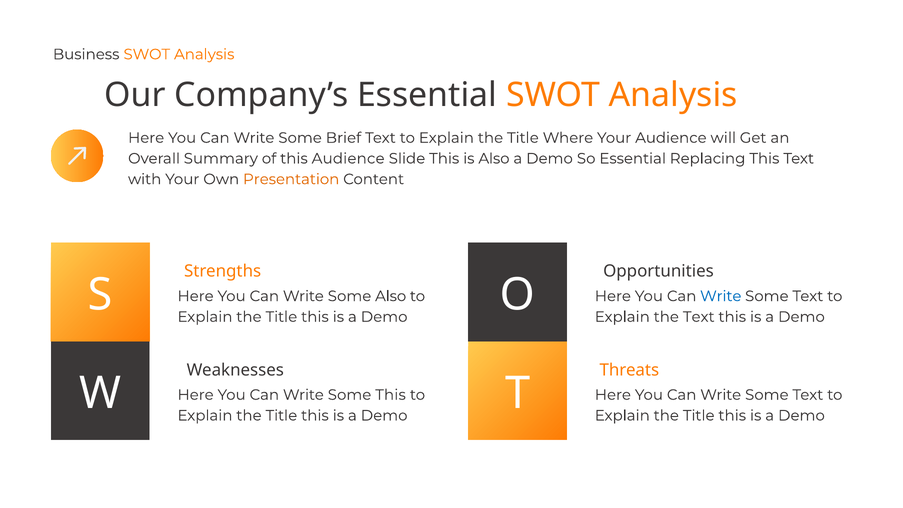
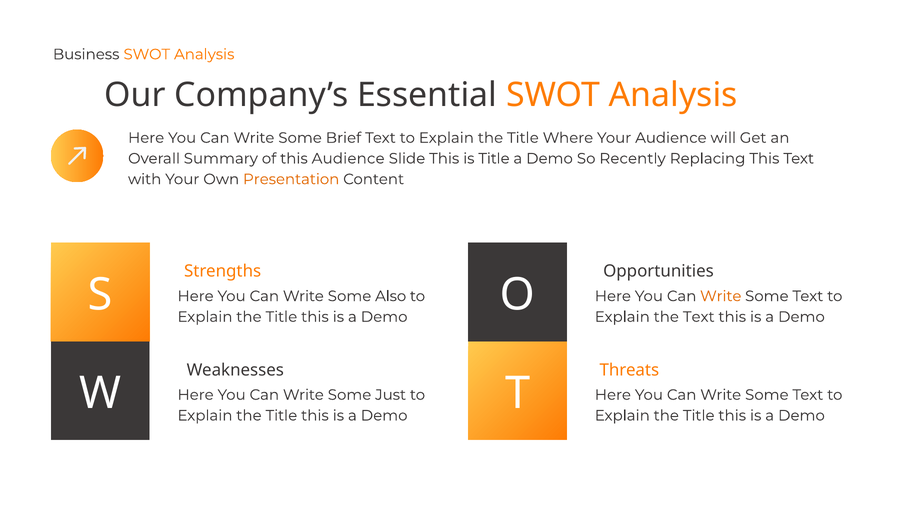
is Also: Also -> Title
So Essential: Essential -> Recently
Write at (721, 296) colour: blue -> orange
Some This: This -> Just
